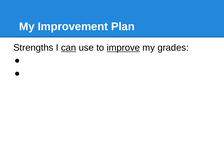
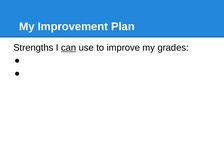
improve underline: present -> none
